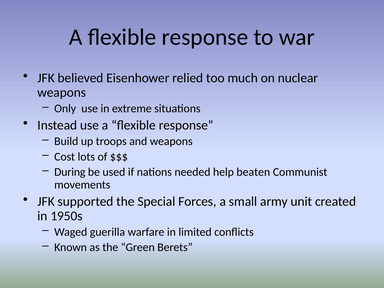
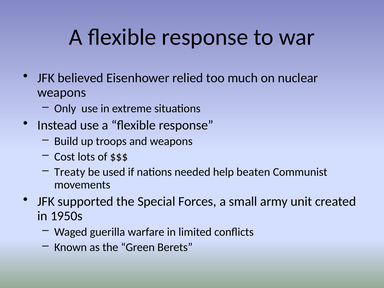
During: During -> Treaty
